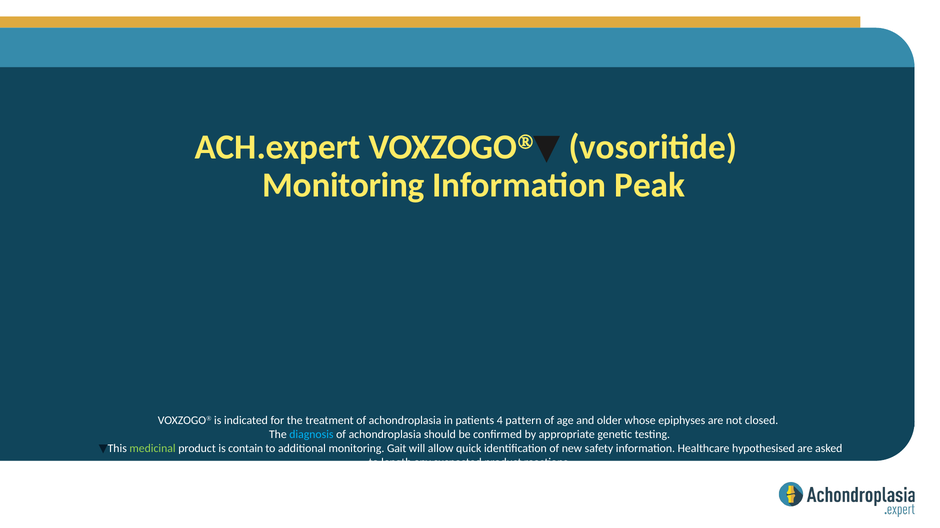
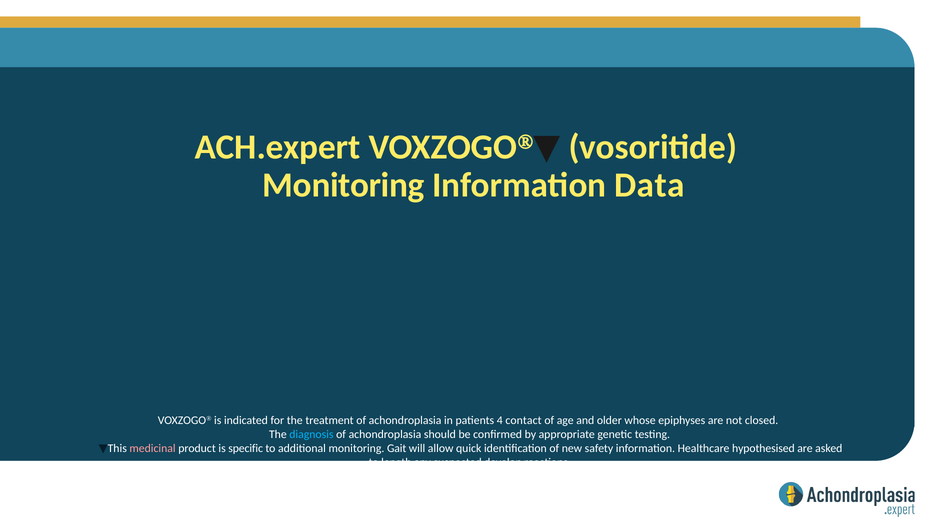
Peak: Peak -> Data
pattern: pattern -> contact
medicinal colour: light green -> pink
contain: contain -> specific
suspected product: product -> develop
